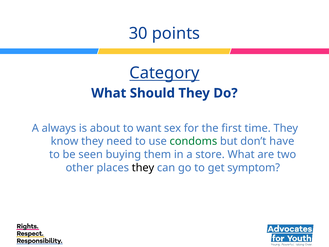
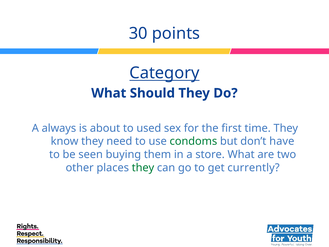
want: want -> used
they at (143, 168) colour: black -> green
symptom: symptom -> currently
